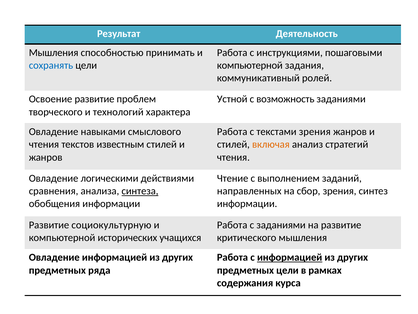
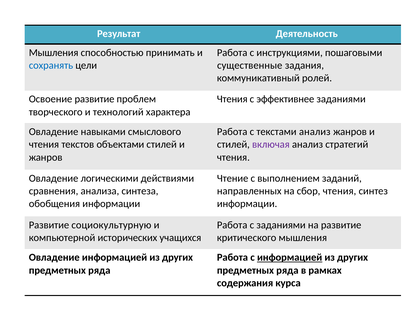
компьютерной at (250, 65): компьютерной -> существенные
Устной at (232, 99): Устной -> Чтения
возможность: возможность -> эффективнее
текстами зрения: зрения -> анализ
известным: известным -> объектами
включая colour: orange -> purple
синтеза underline: present -> none
сбор зрения: зрения -> чтения
цели at (287, 270): цели -> ряда
